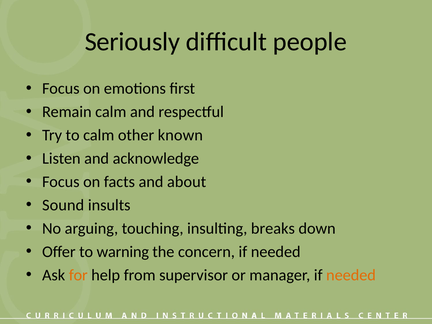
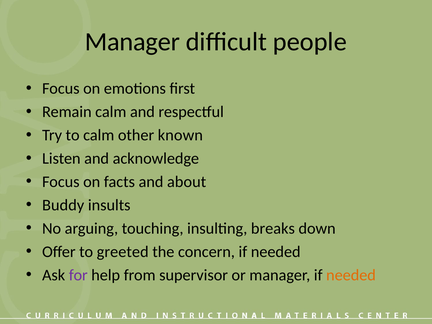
Seriously at (132, 42): Seriously -> Manager
Sound: Sound -> Buddy
warning: warning -> greeted
for colour: orange -> purple
